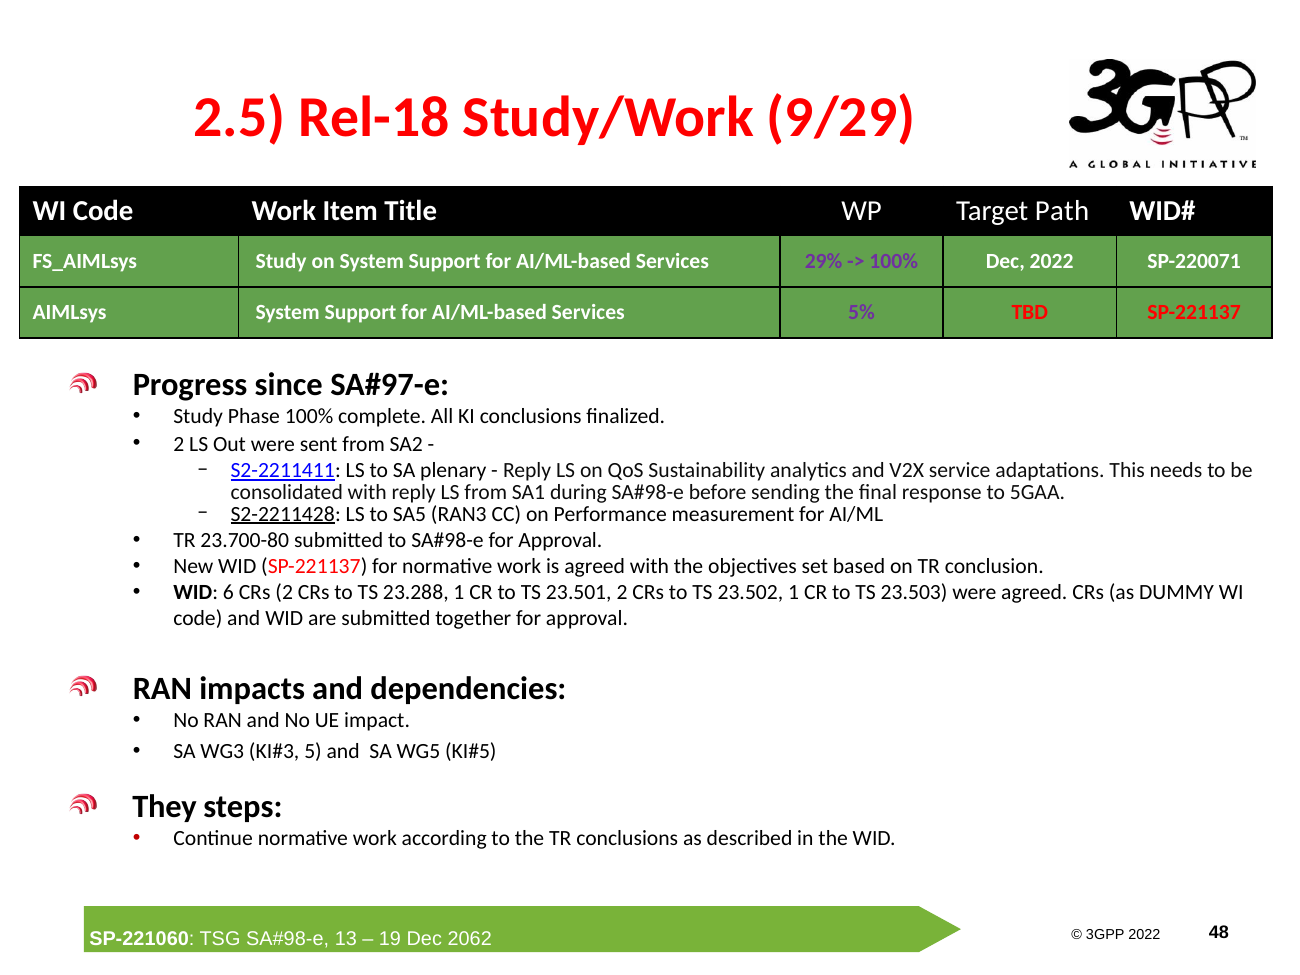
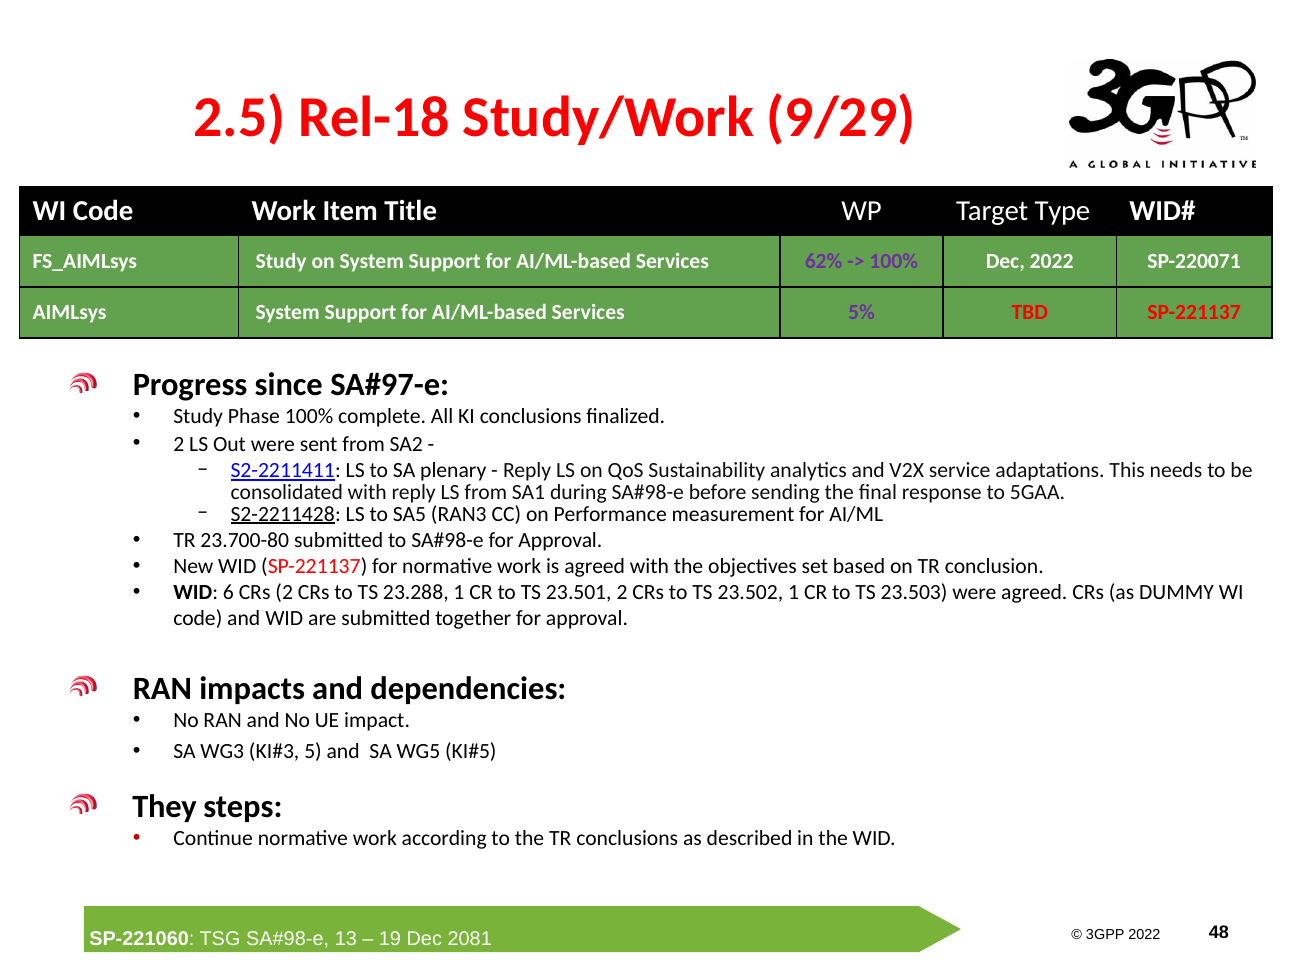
Path: Path -> Type
29%: 29% -> 62%
2062: 2062 -> 2081
